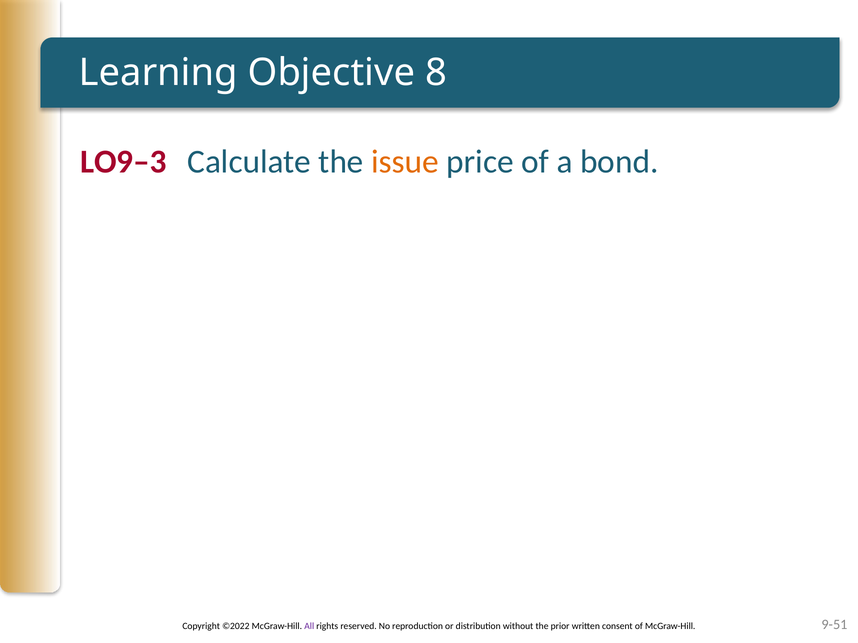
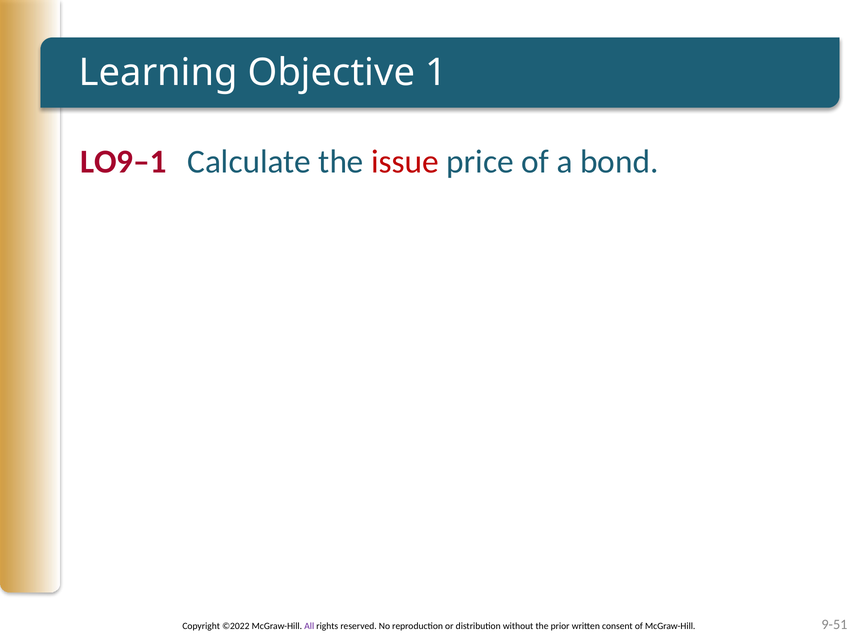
8: 8 -> 1
LO9–3: LO9–3 -> LO9–1
issue colour: orange -> red
